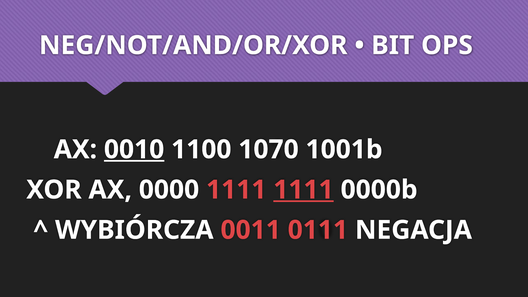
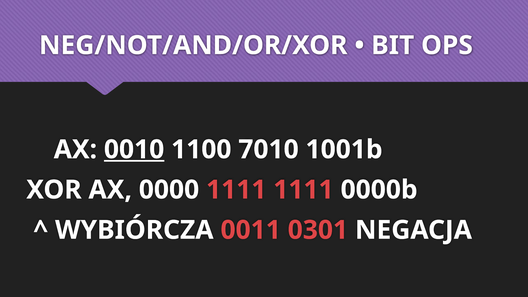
1070: 1070 -> 7010
1111 at (303, 190) underline: present -> none
0111: 0111 -> 0301
